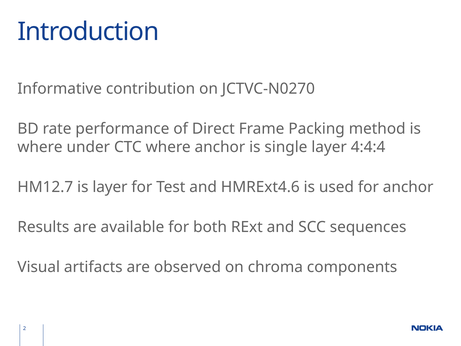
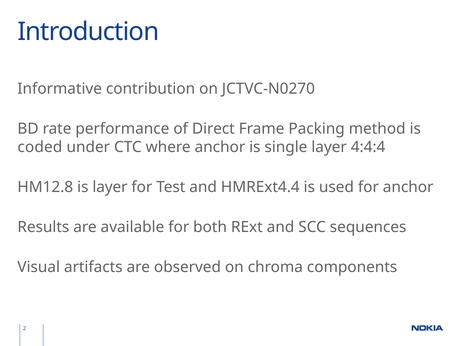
where at (40, 147): where -> coded
HM12.7: HM12.7 -> HM12.8
HMRExt4.6: HMRExt4.6 -> HMRExt4.4
